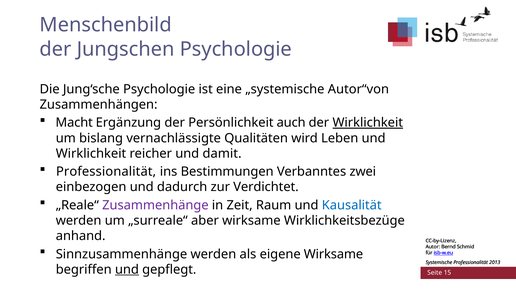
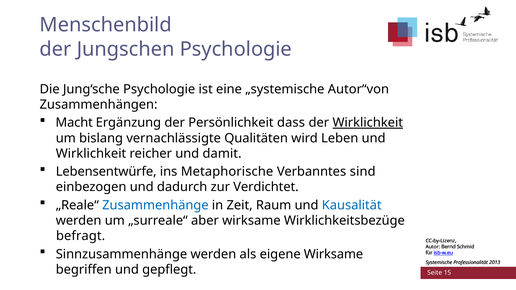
auch: auch -> dass
Professionalität at (106, 172): Professionalität -> Lebensentwürfe
Bestimmungen: Bestimmungen -> Metaphorische
zwei: zwei -> sind
Zusammenhänge colour: purple -> blue
anhand: anhand -> befragt
und at (127, 270) underline: present -> none
